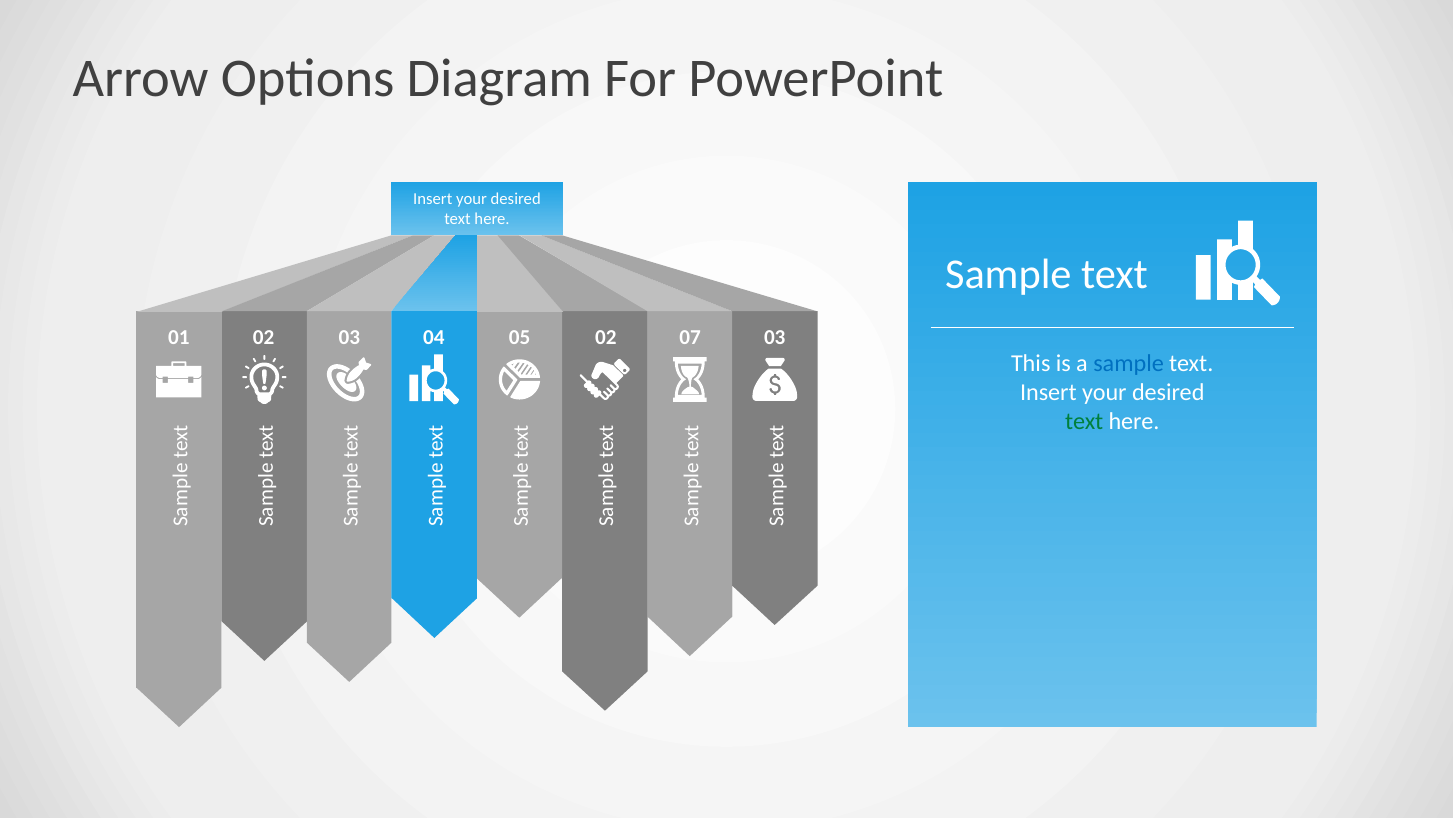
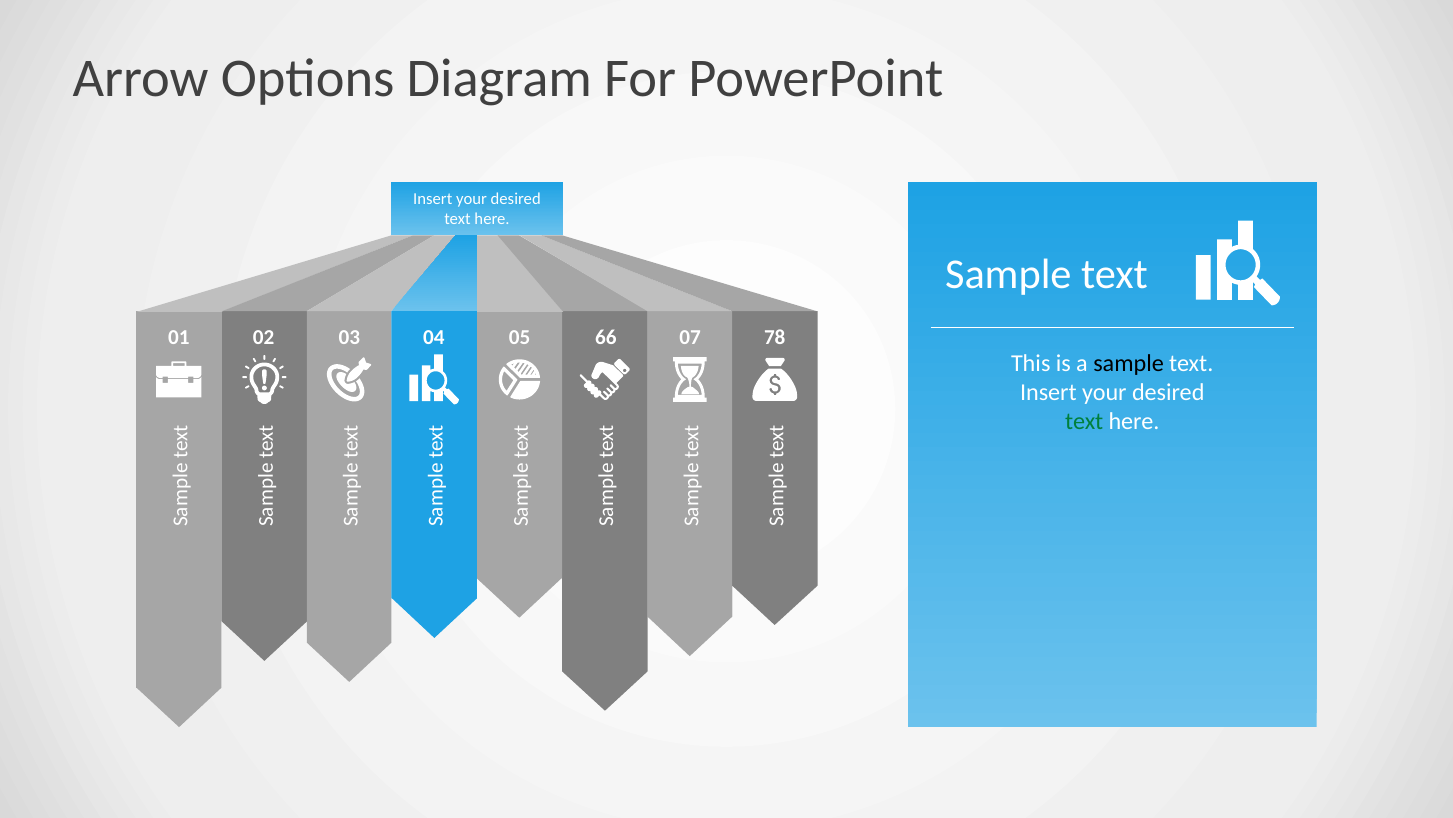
05 02: 02 -> 66
07 03: 03 -> 78
sample at (1129, 364) colour: blue -> black
